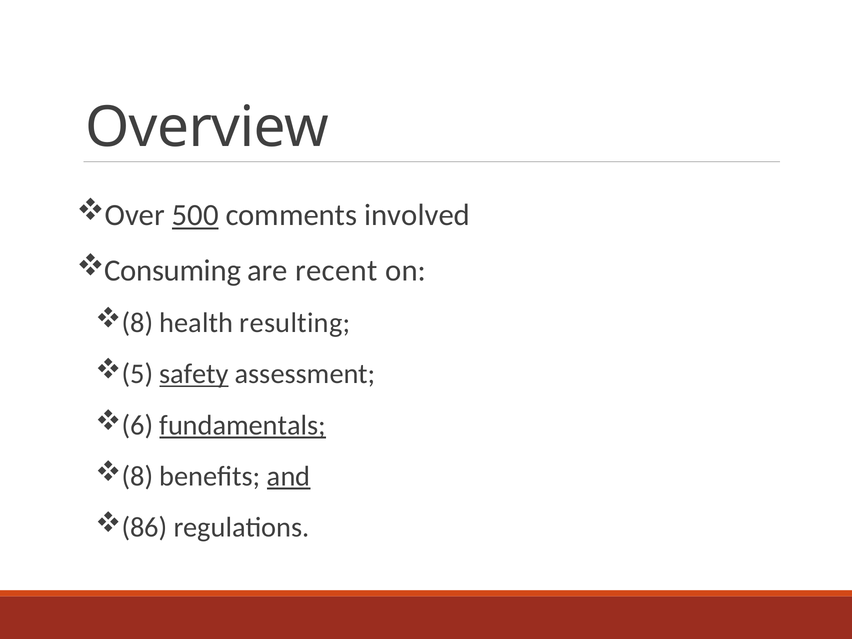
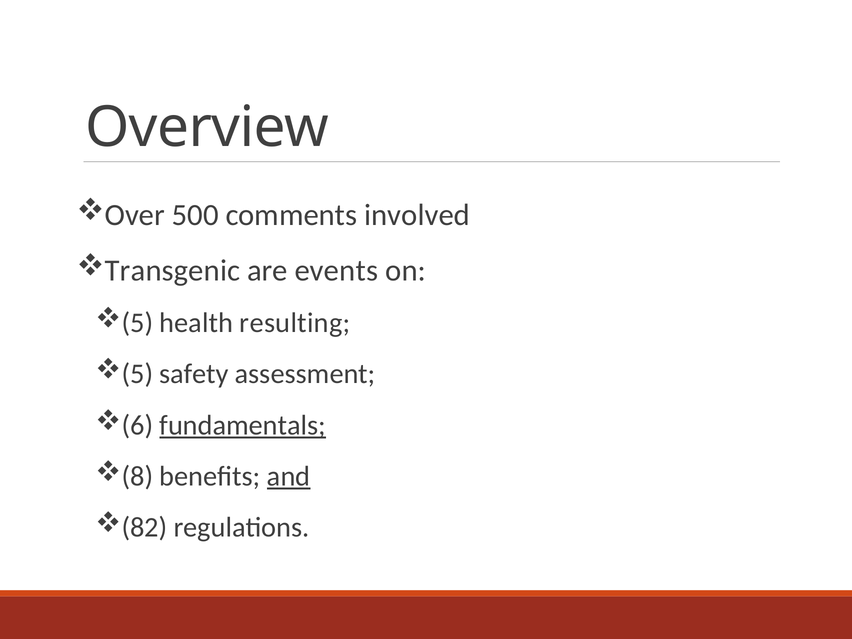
500 underline: present -> none
Consuming: Consuming -> Transgenic
recent: recent -> events
8 at (137, 323): 8 -> 5
safety underline: present -> none
86: 86 -> 82
